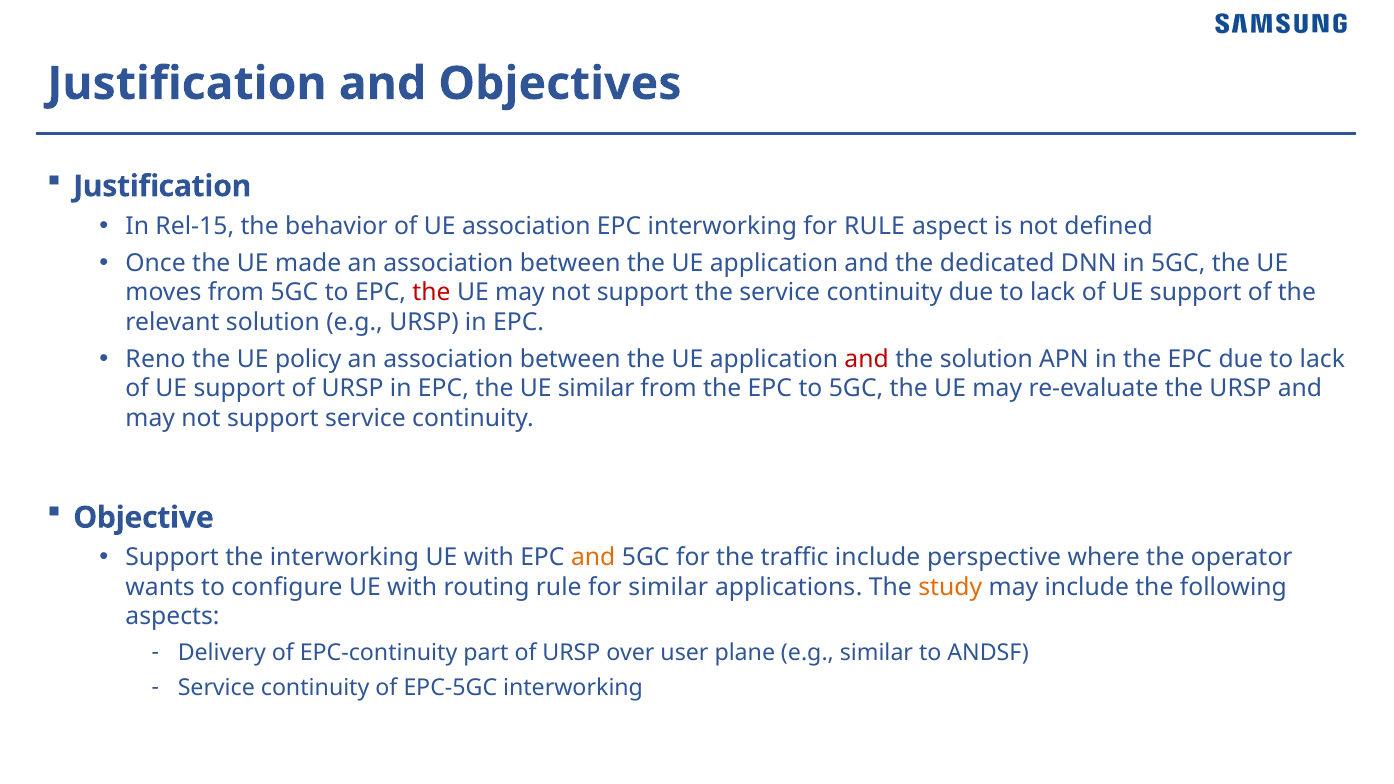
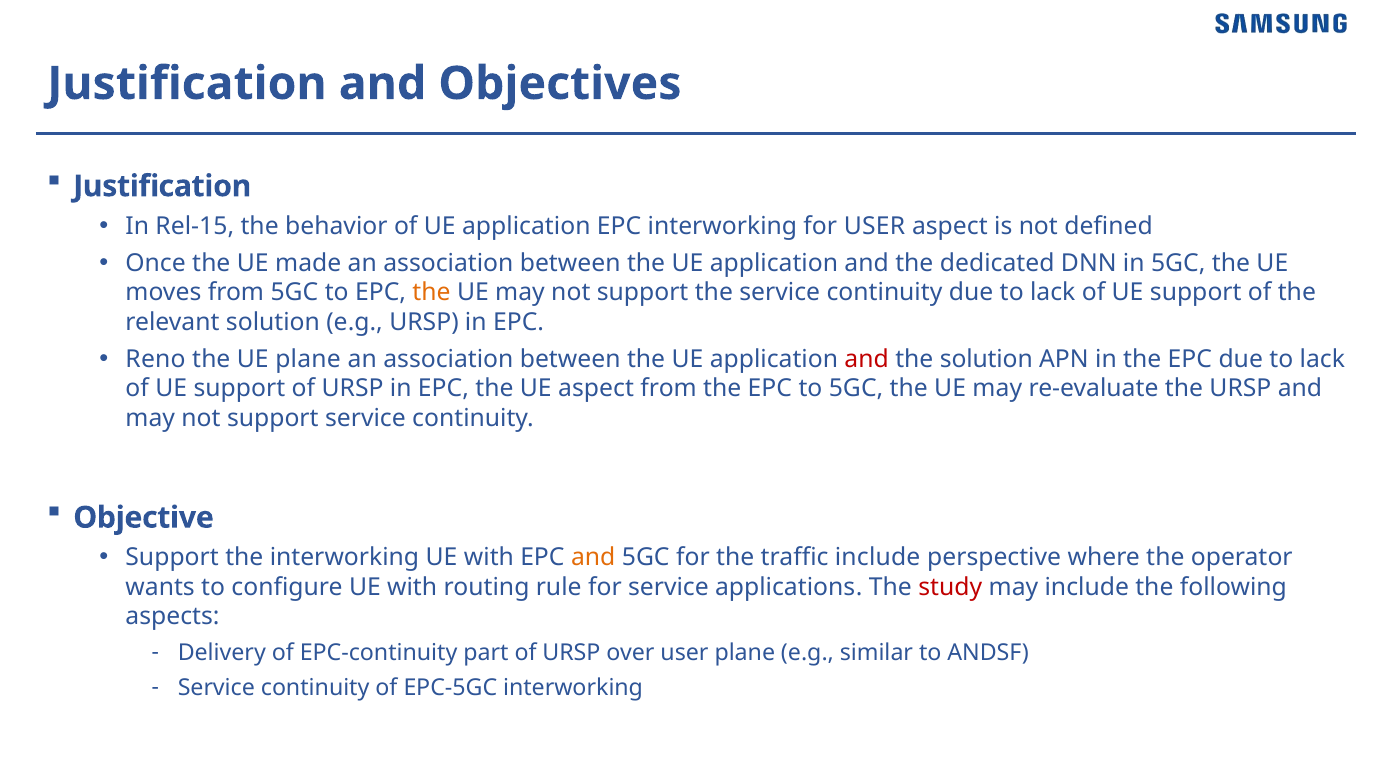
of UE association: association -> application
for RULE: RULE -> USER
the at (432, 293) colour: red -> orange
UE policy: policy -> plane
UE similar: similar -> aspect
for similar: similar -> service
study colour: orange -> red
